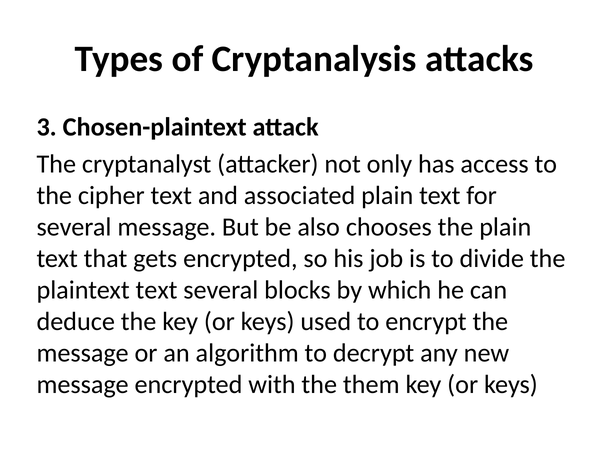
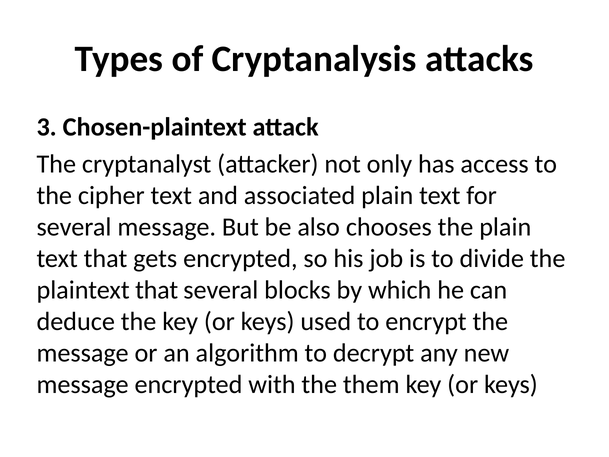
plaintext text: text -> that
